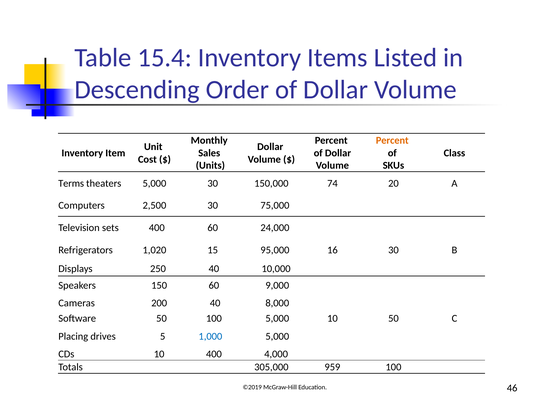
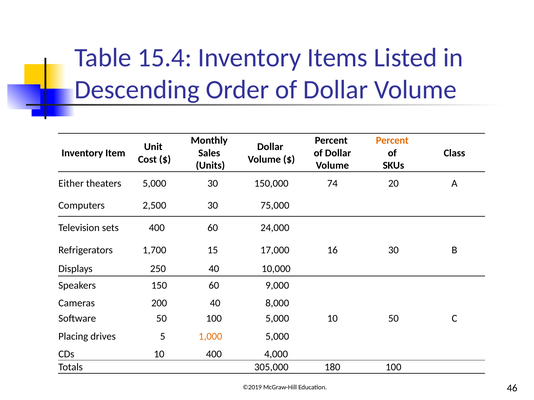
Terms: Terms -> Either
1,020: 1,020 -> 1,700
95,000: 95,000 -> 17,000
1,000 colour: blue -> orange
959: 959 -> 180
